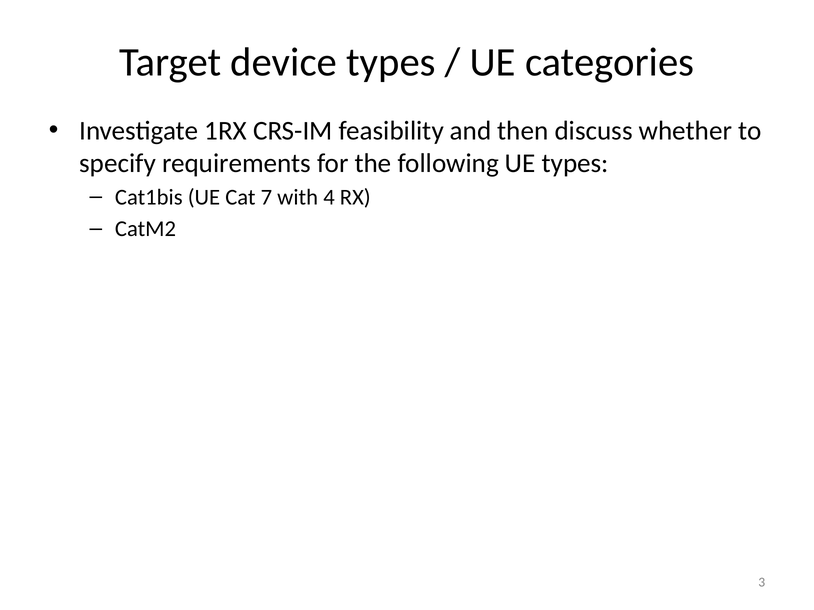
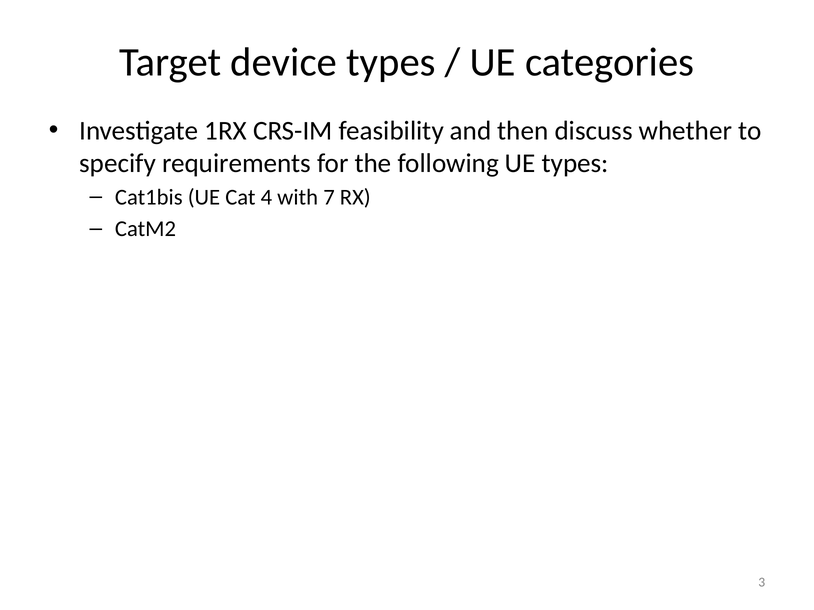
7: 7 -> 4
4: 4 -> 7
